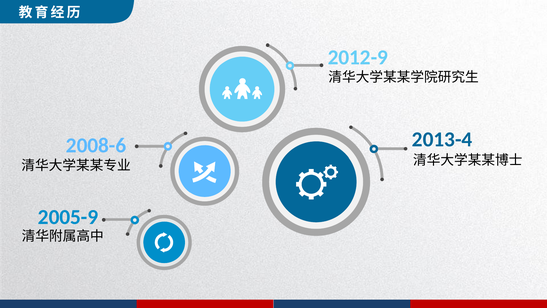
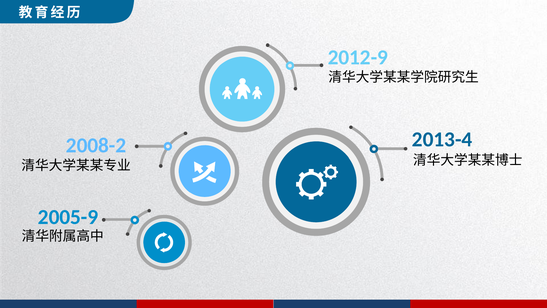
2008-6: 2008-6 -> 2008-2
